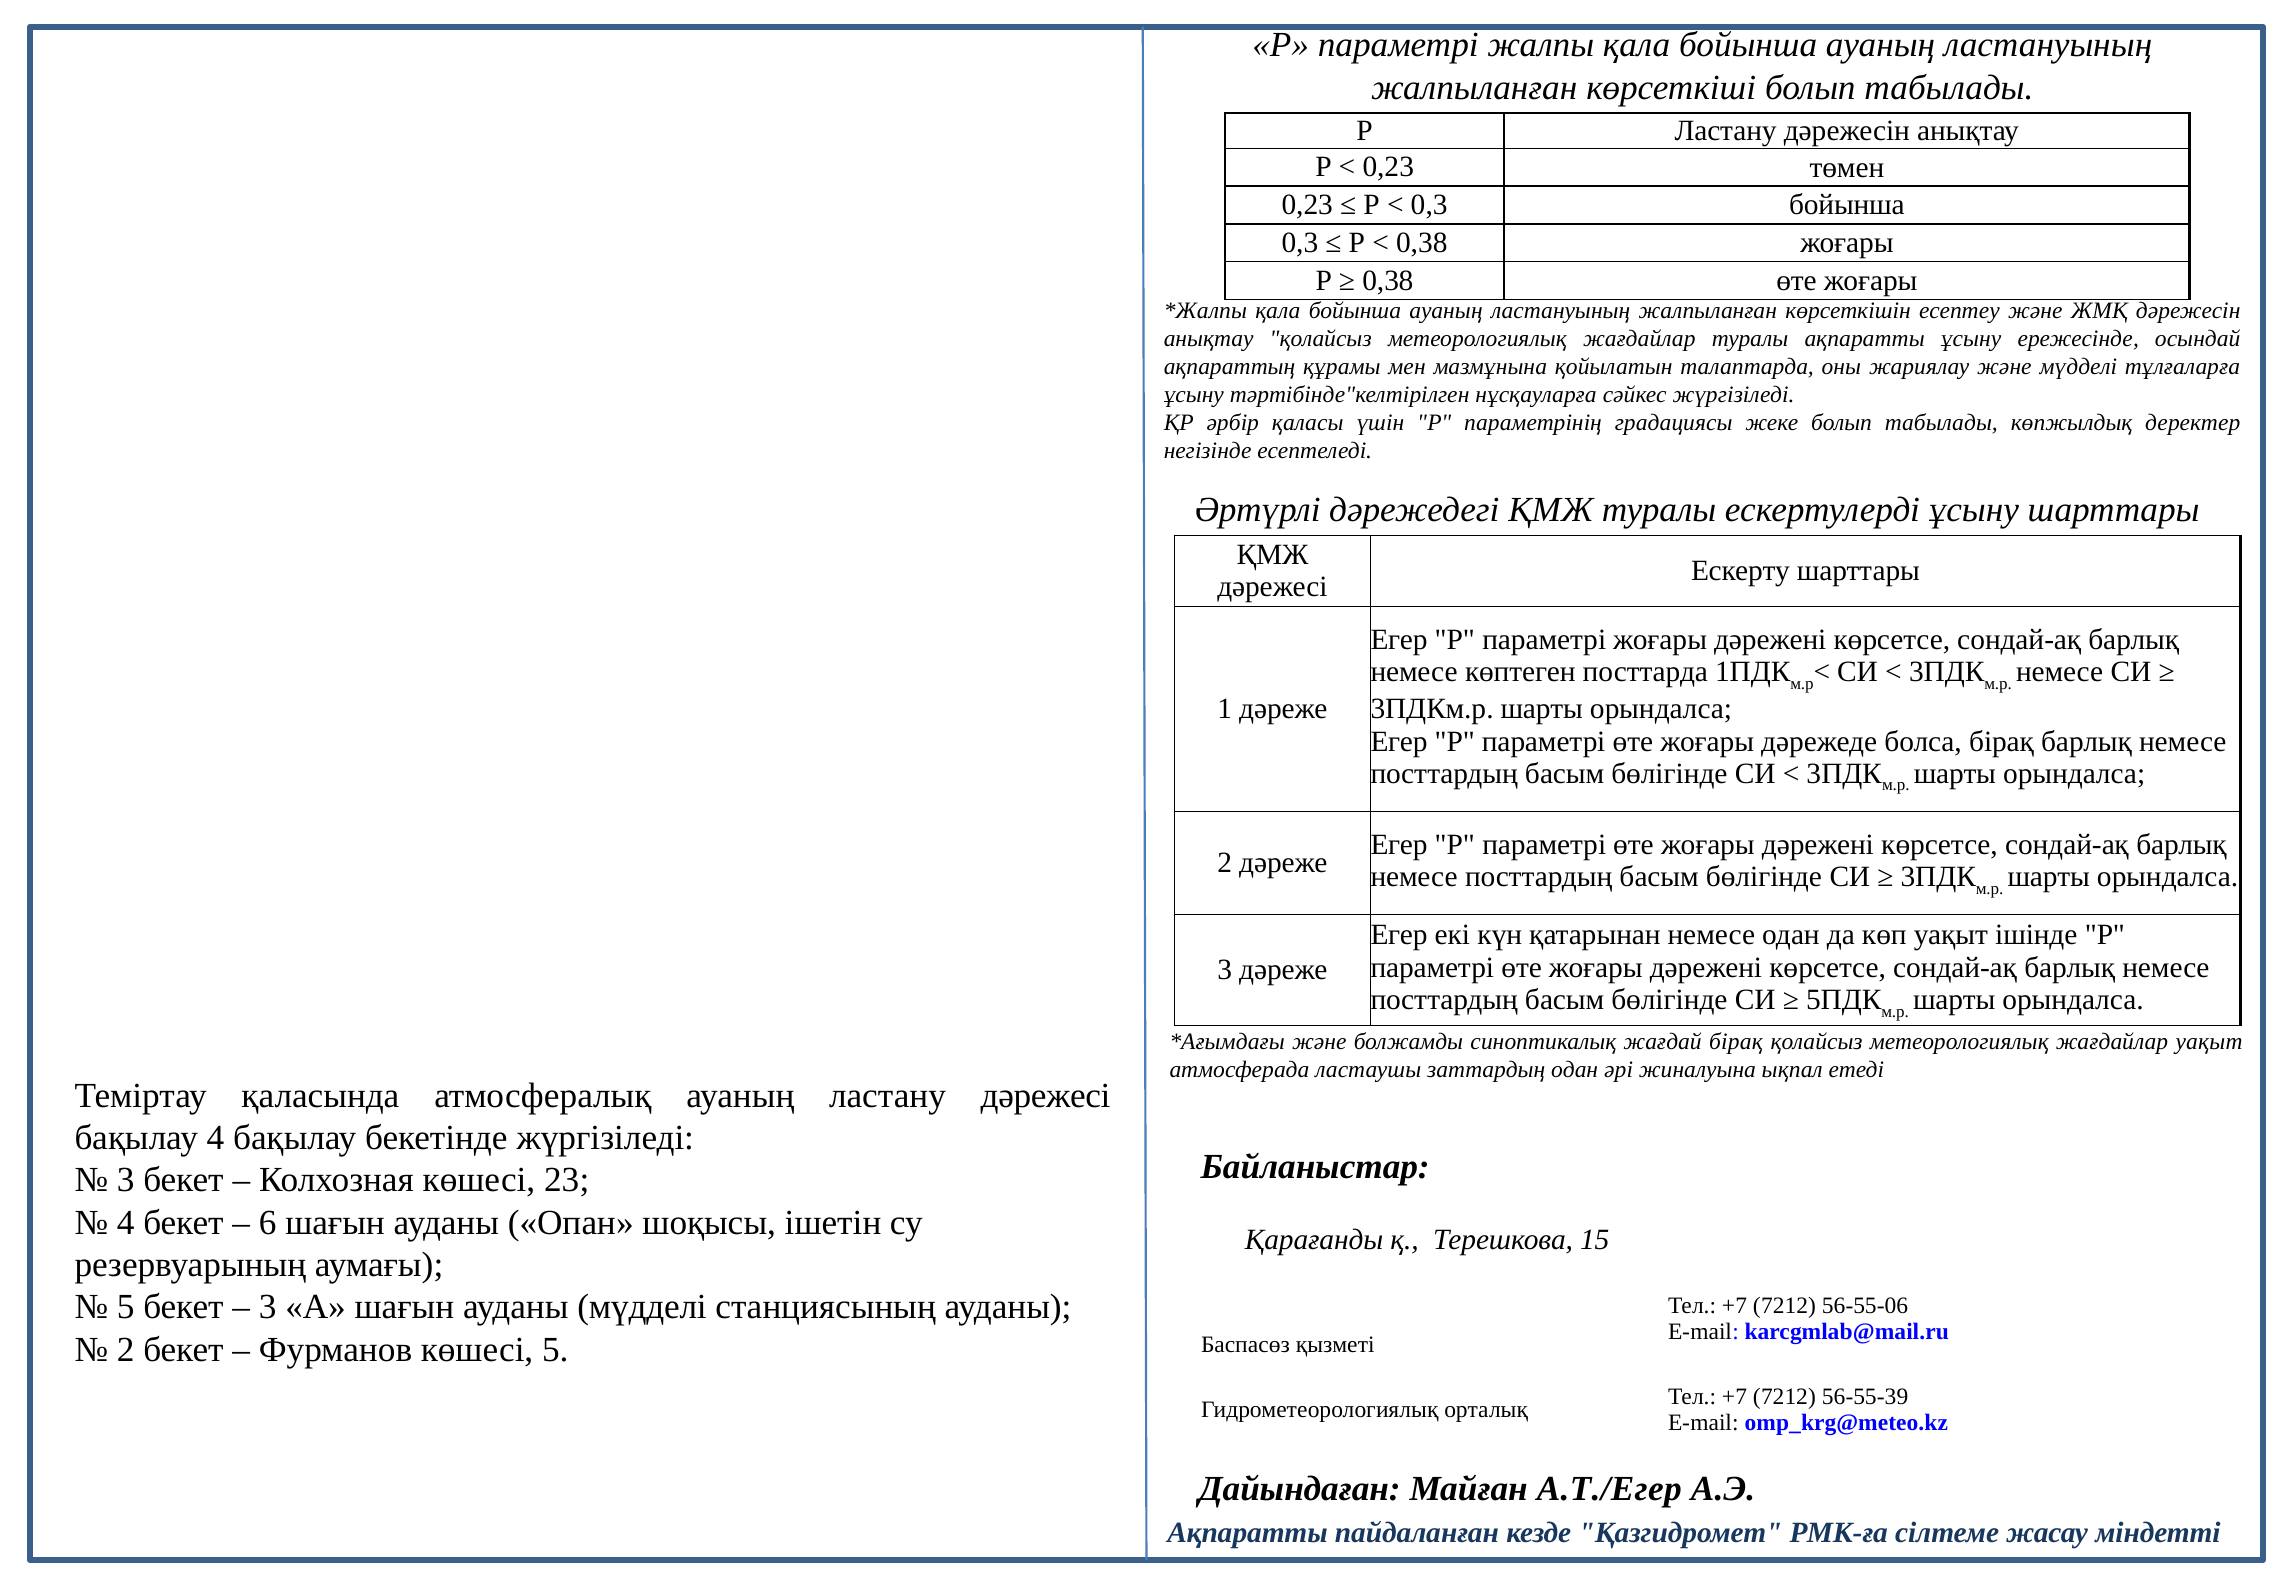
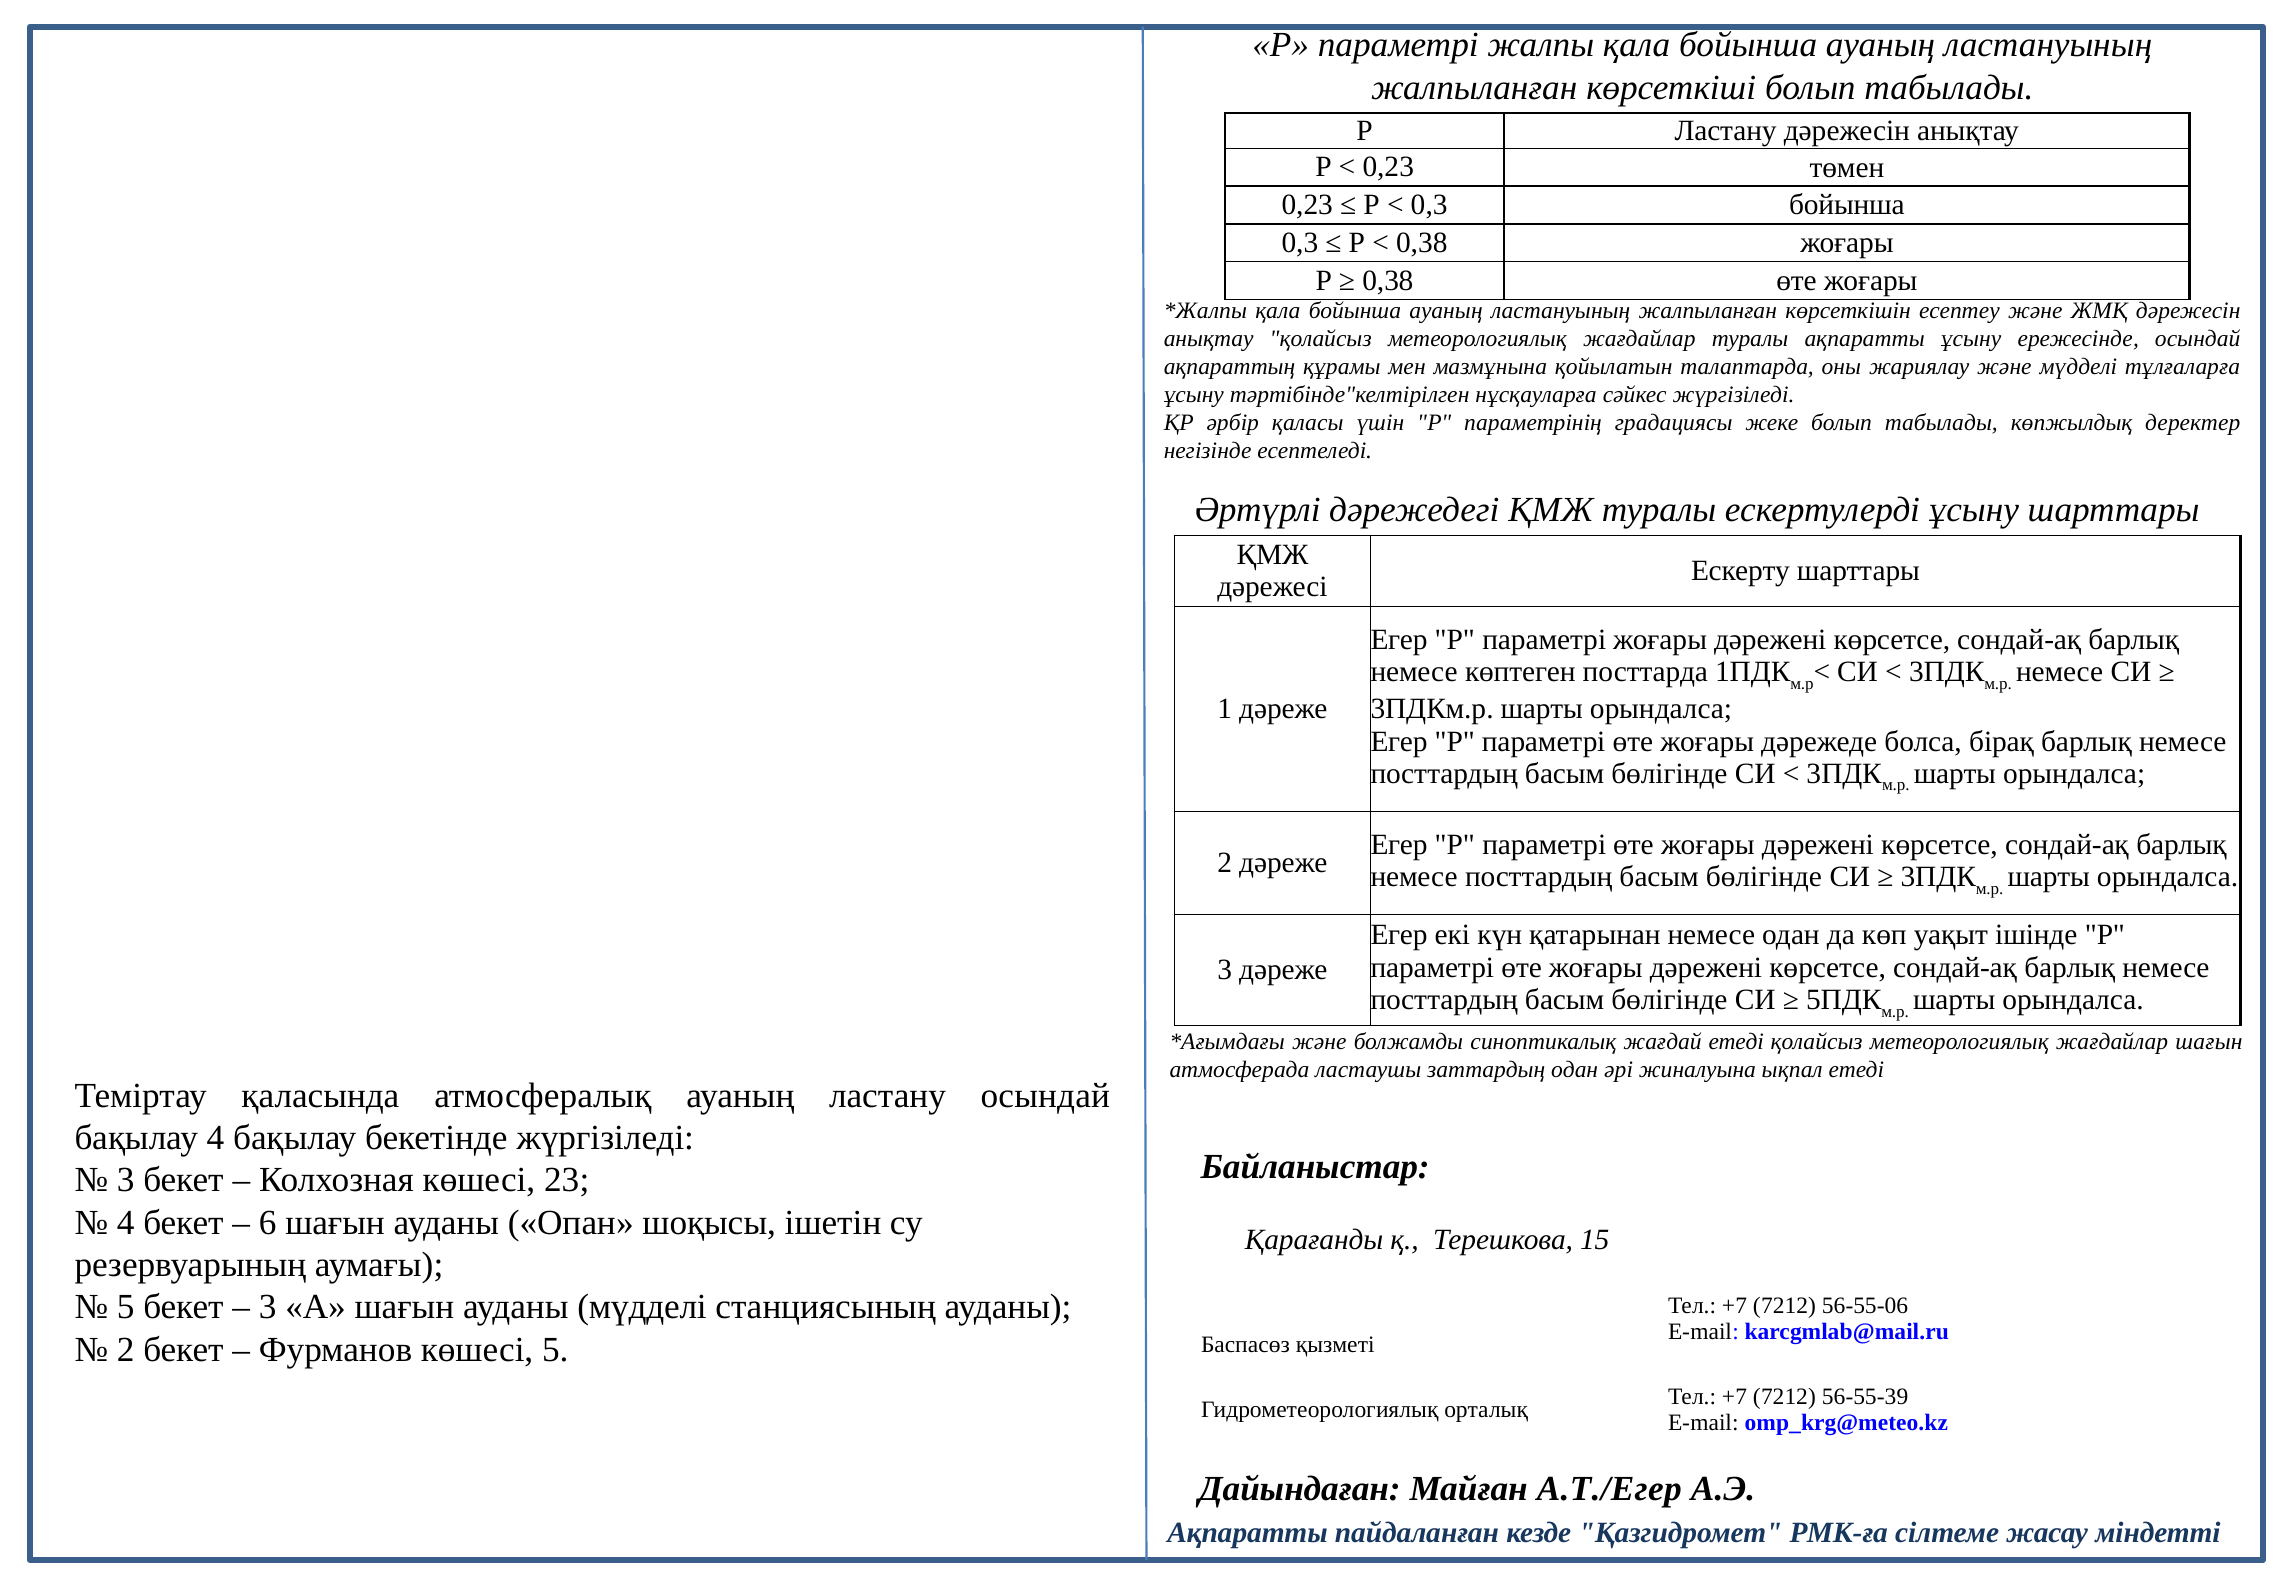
жағдай бірақ: бірақ -> етеді
жағдайлар уақыт: уақыт -> шағын
ластану дәрежесі: дәрежесі -> осындай
